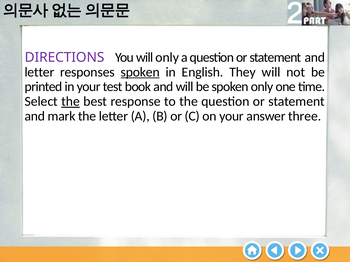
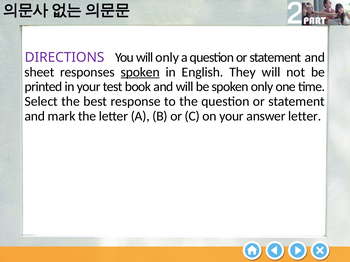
letter at (39, 72): letter -> sheet
the at (71, 102) underline: present -> none
answer three: three -> letter
